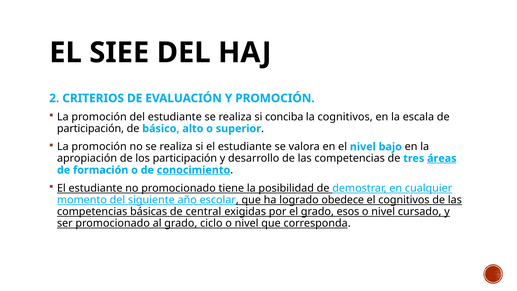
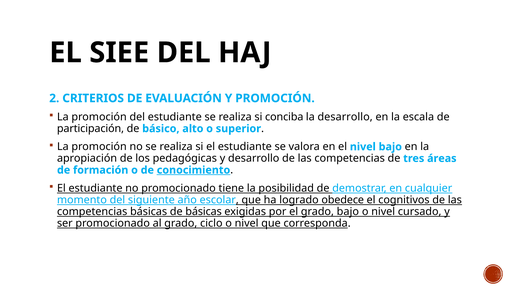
la cognitivos: cognitivos -> desarrollo
los participación: participación -> pedagógicas
áreas underline: present -> none
de central: central -> básicas
grado esos: esos -> bajo
